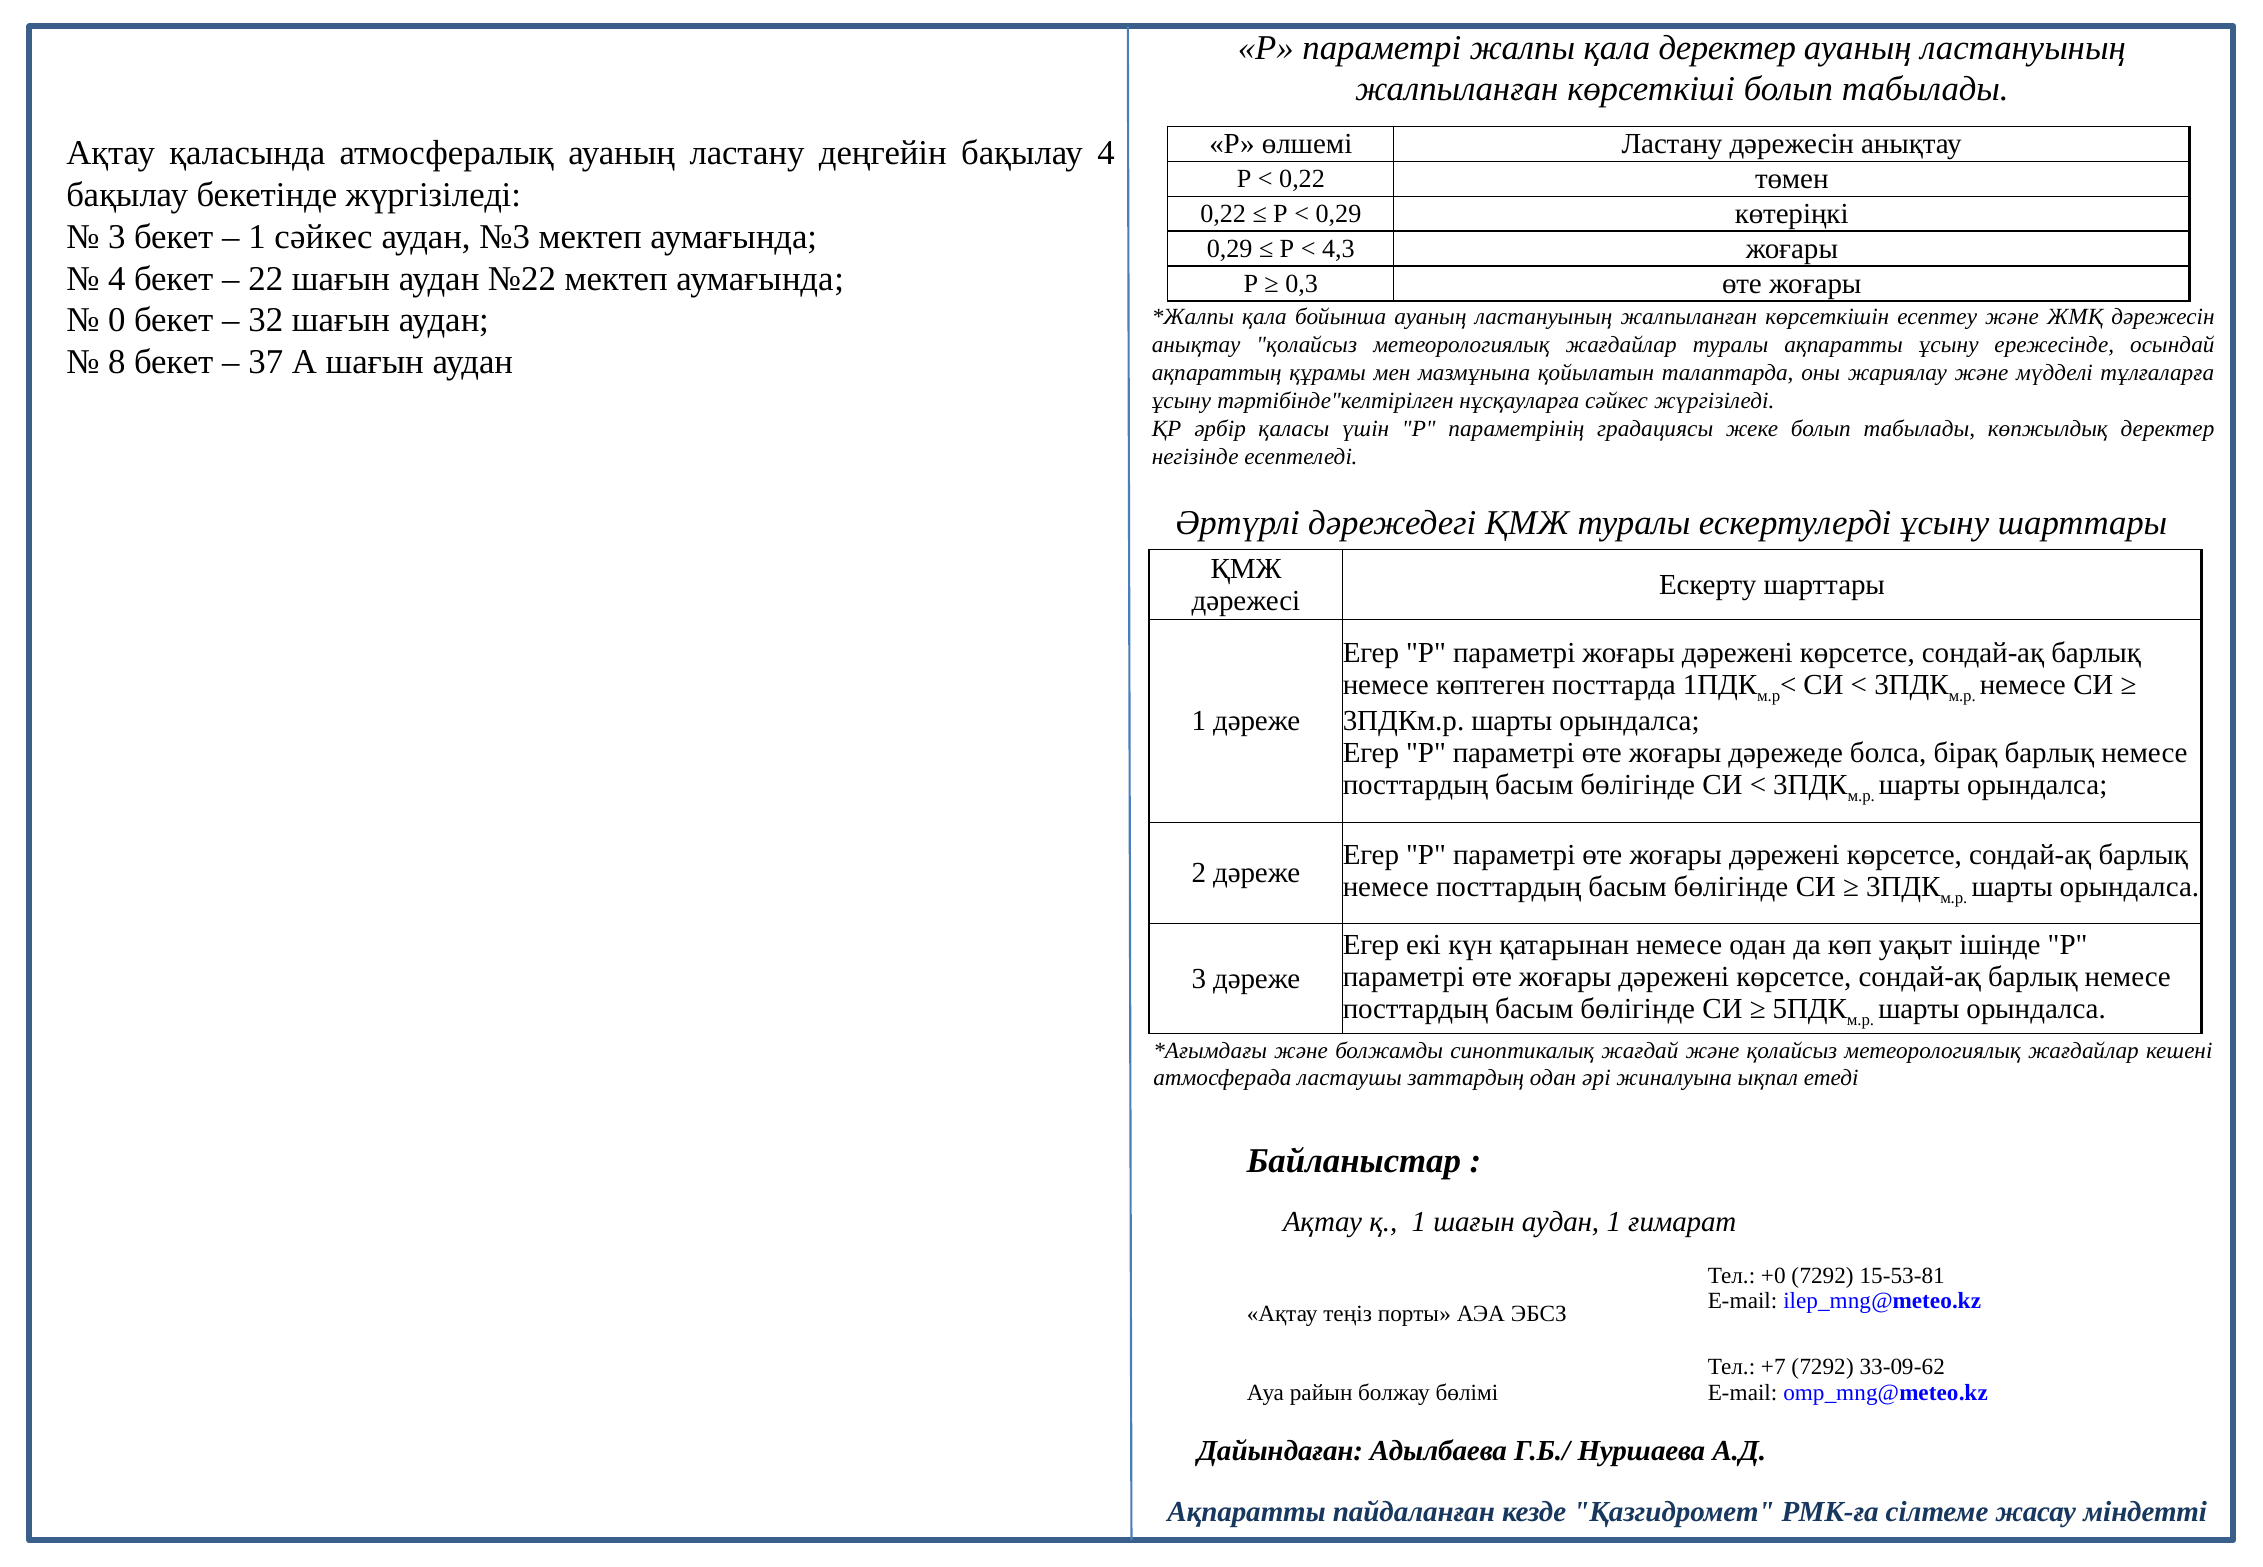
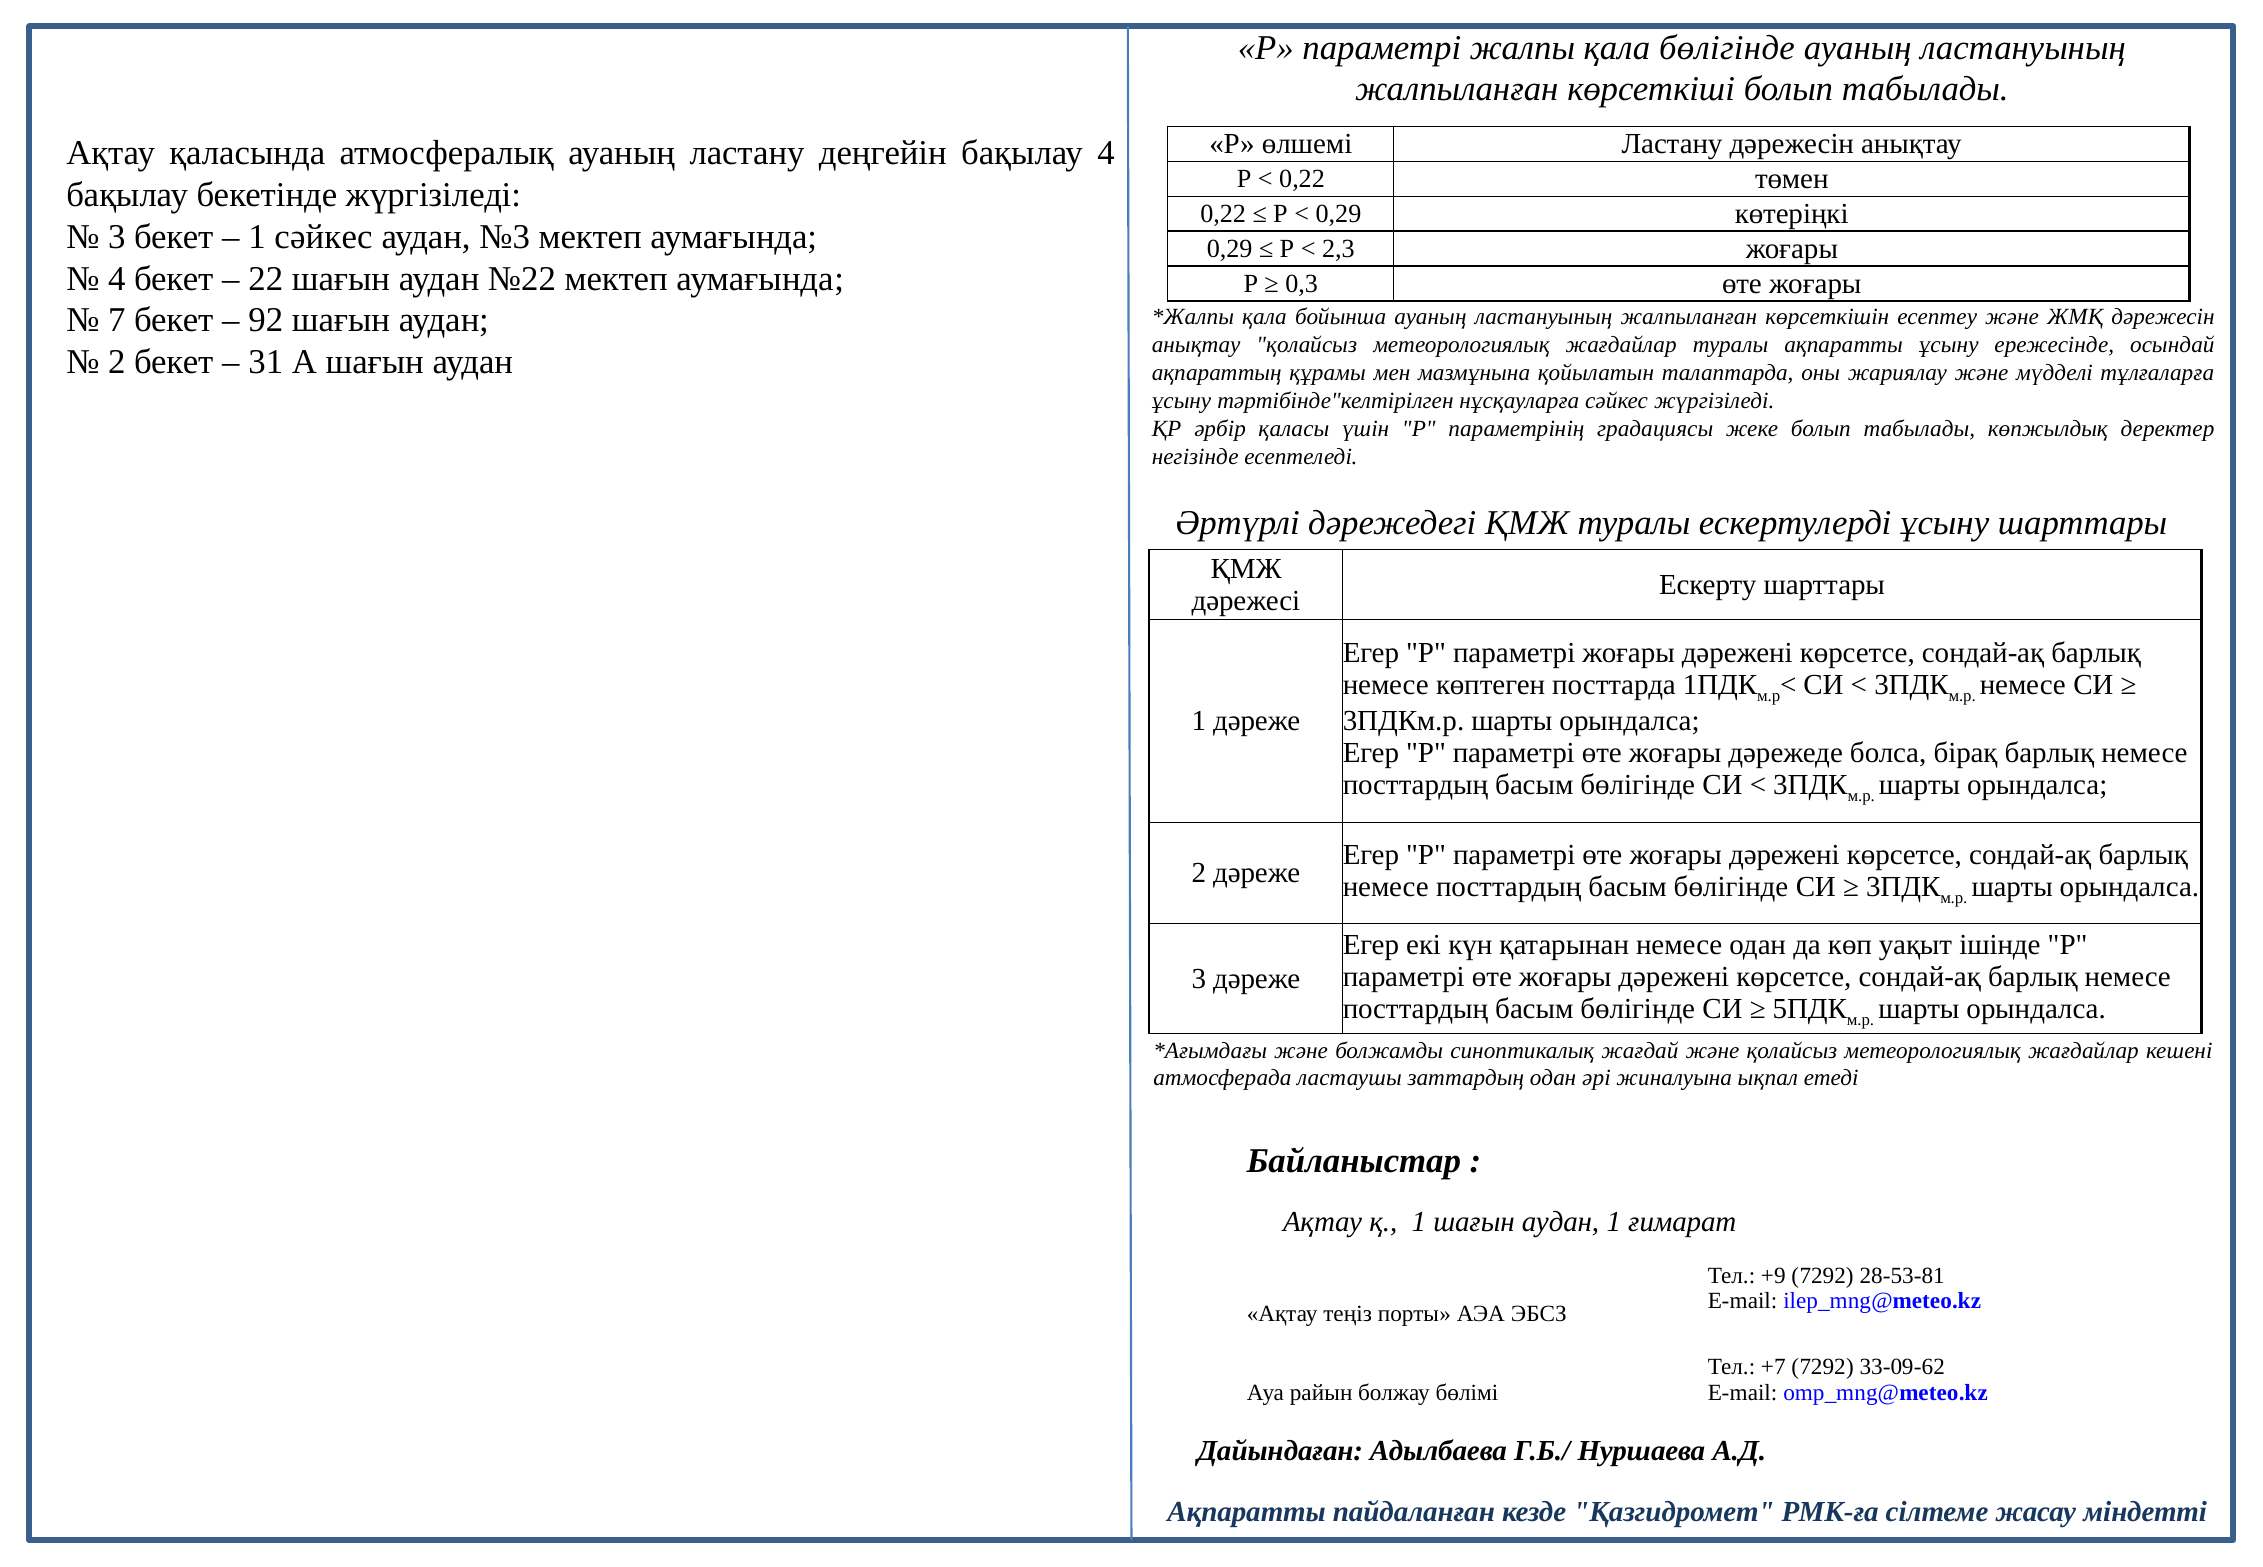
қала деректер: деректер -> бөлігінде
4,3: 4,3 -> 2,3
0: 0 -> 7
32: 32 -> 92
8 at (117, 362): 8 -> 2
37: 37 -> 31
+0: +0 -> +9
15-53-81: 15-53-81 -> 28-53-81
